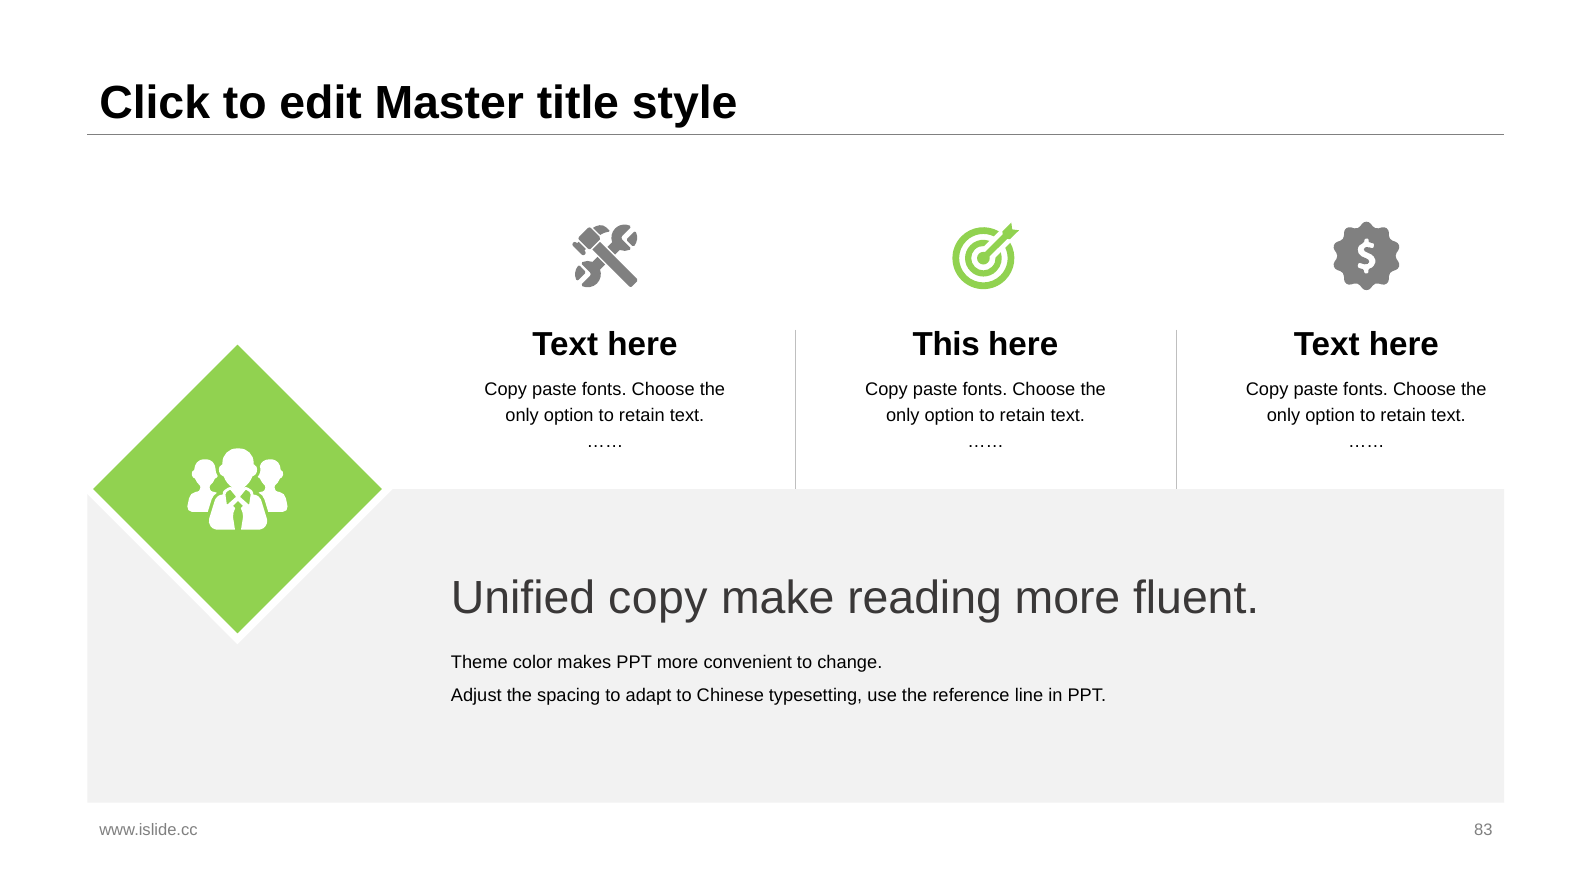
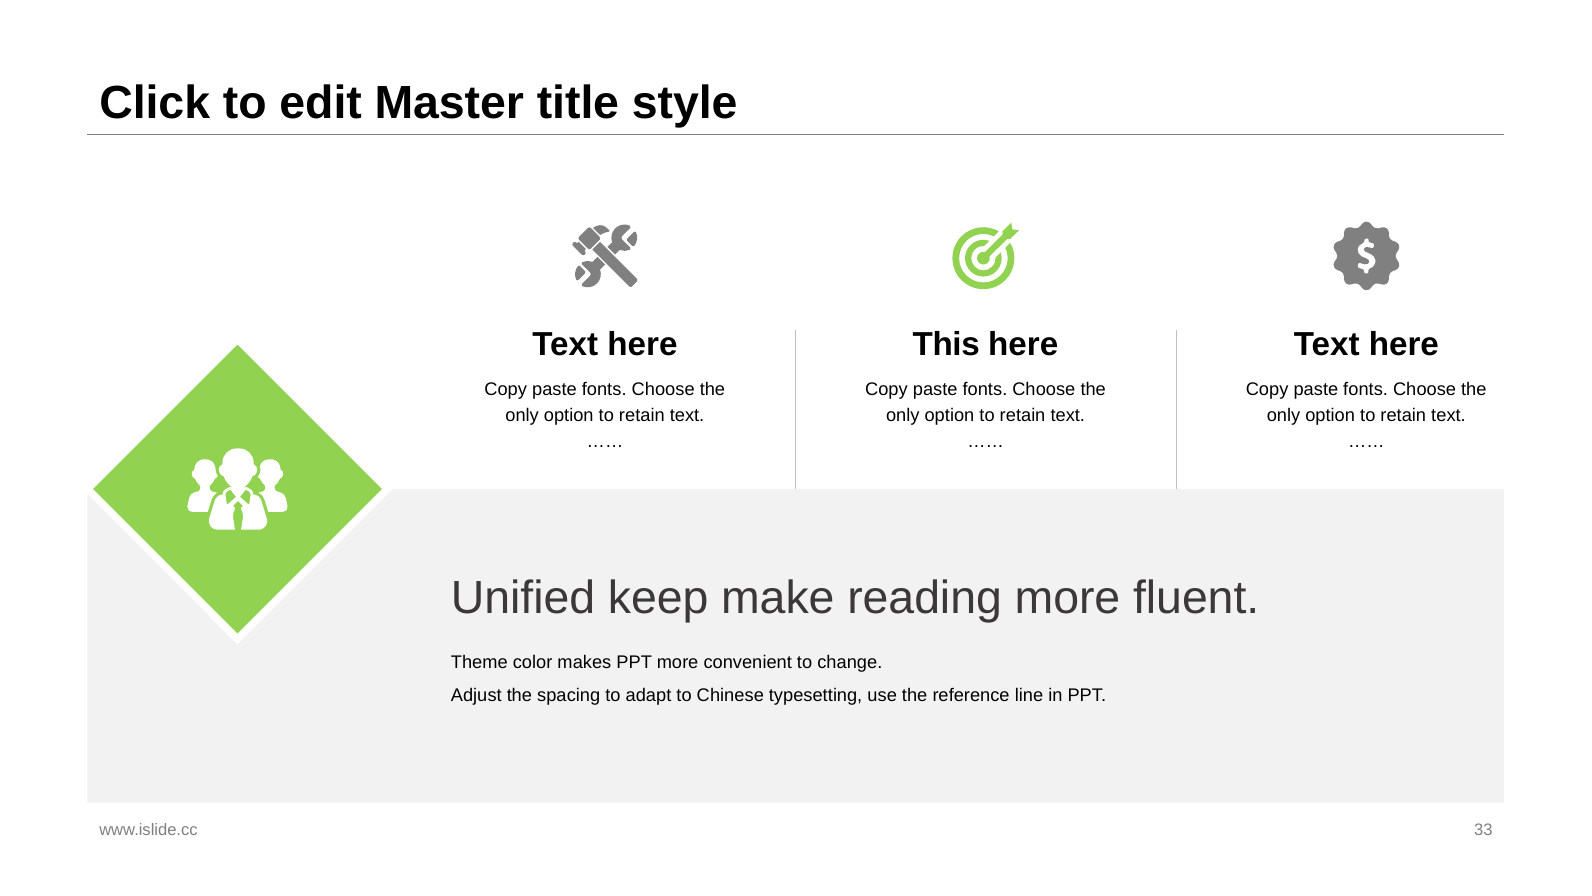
Unified copy: copy -> keep
83: 83 -> 33
